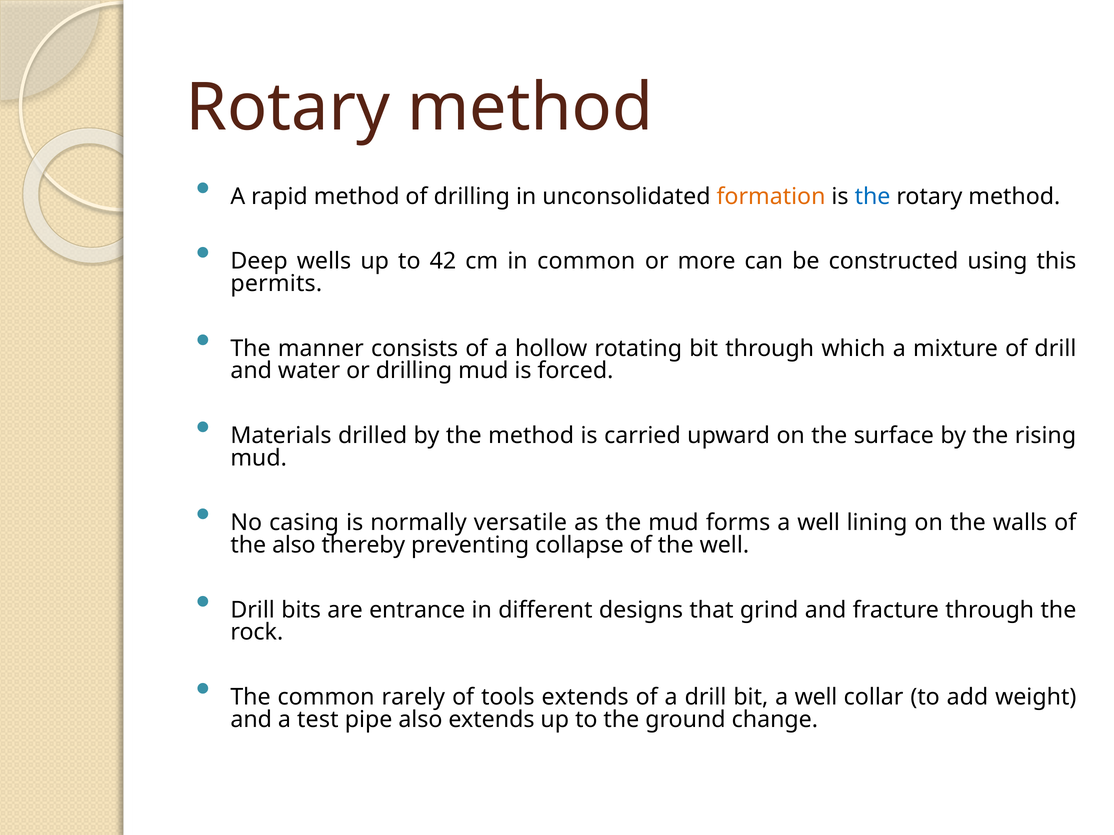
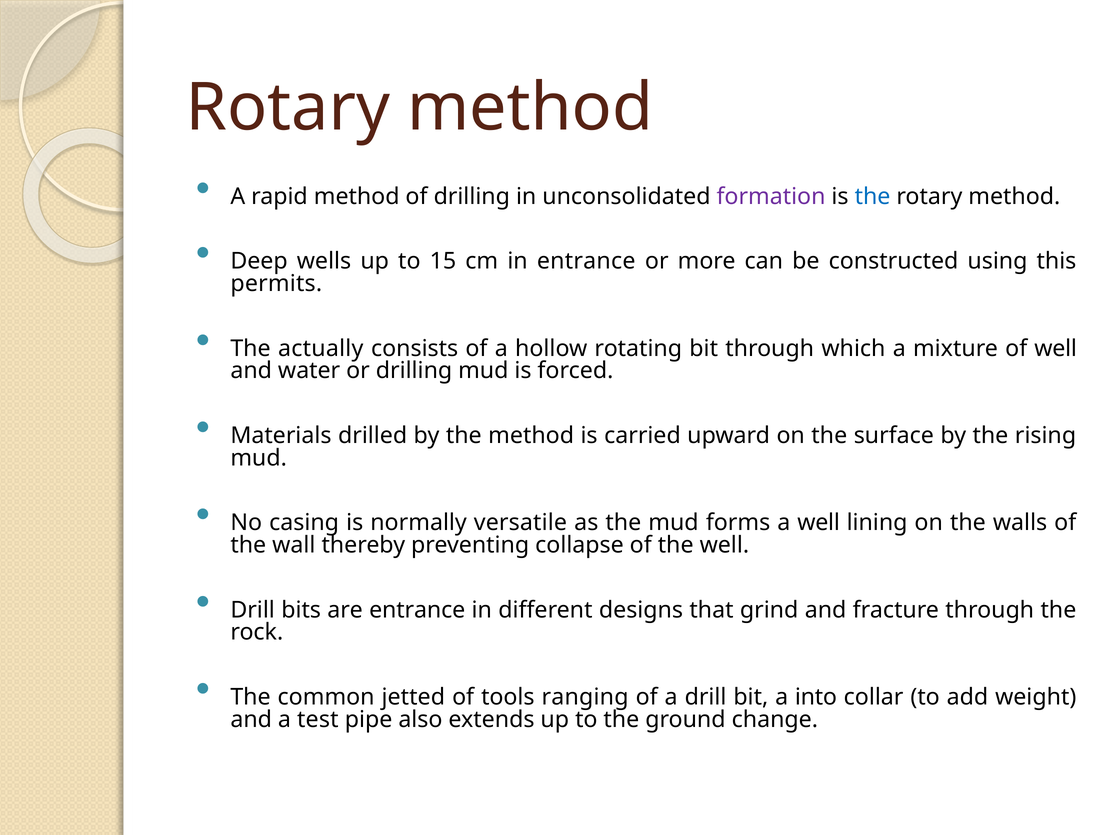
formation colour: orange -> purple
42: 42 -> 15
in common: common -> entrance
manner: manner -> actually
of drill: drill -> well
the also: also -> wall
rarely: rarely -> jetted
tools extends: extends -> ranging
bit a well: well -> into
